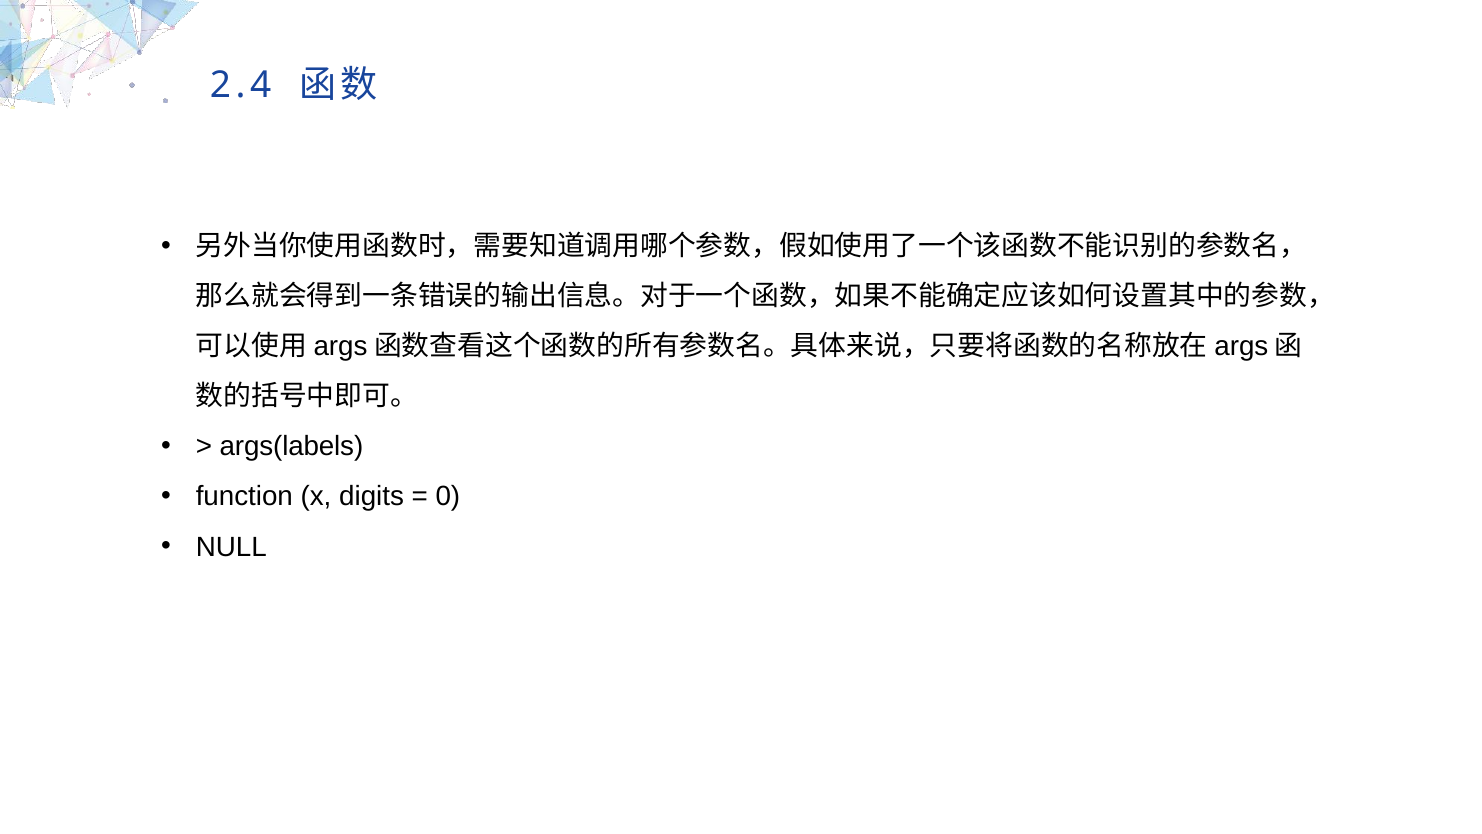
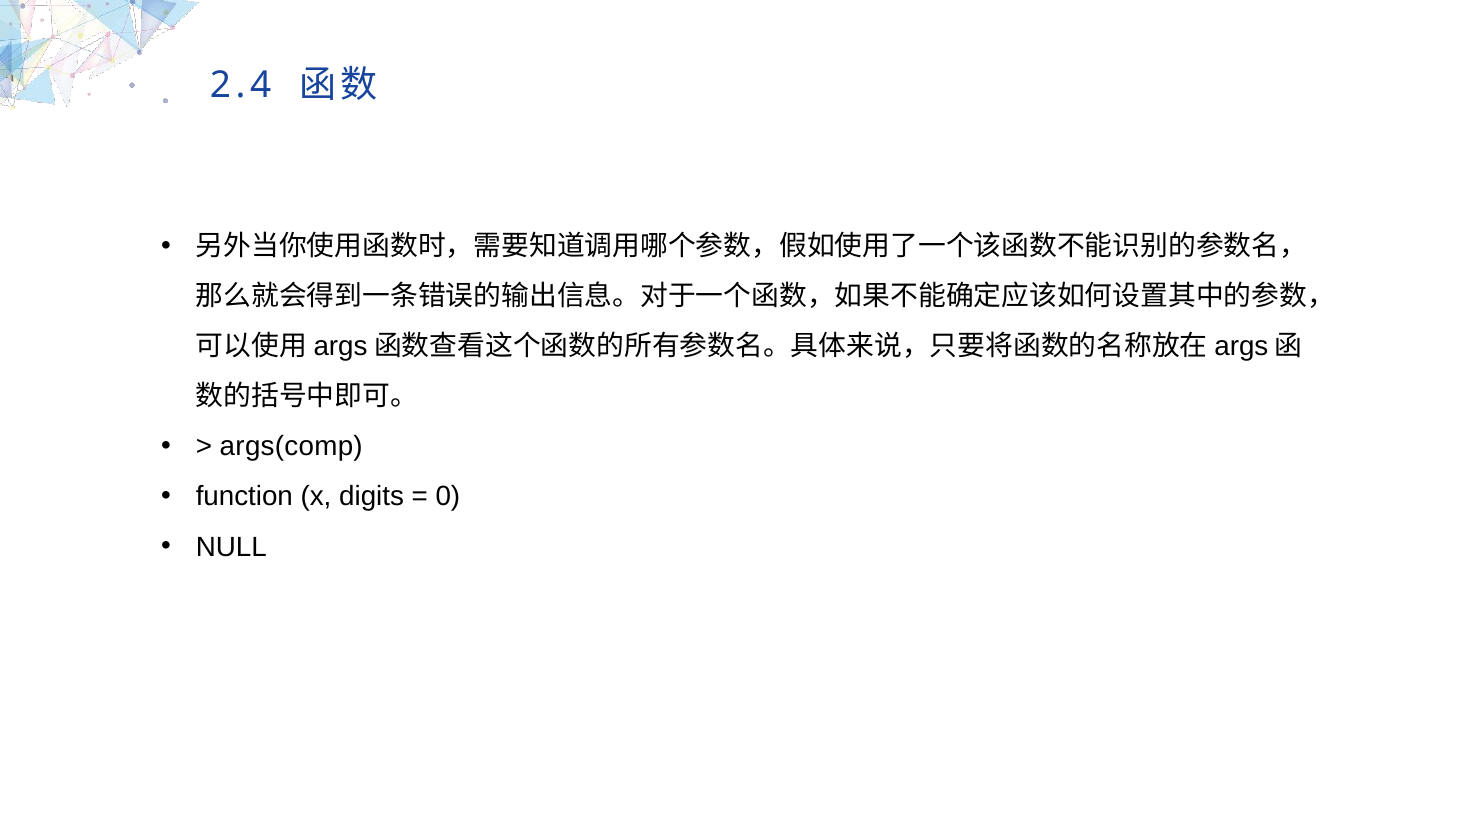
args(labels: args(labels -> args(comp
